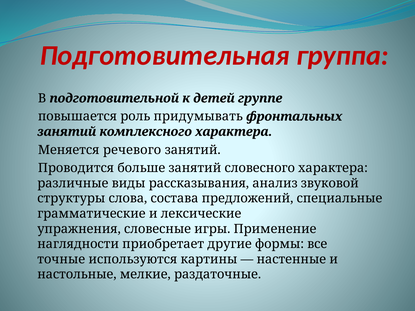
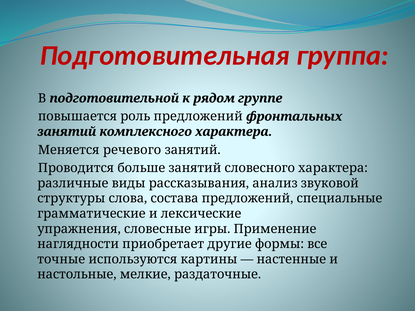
детей: детей -> рядом
роль придумывать: придумывать -> предложений
